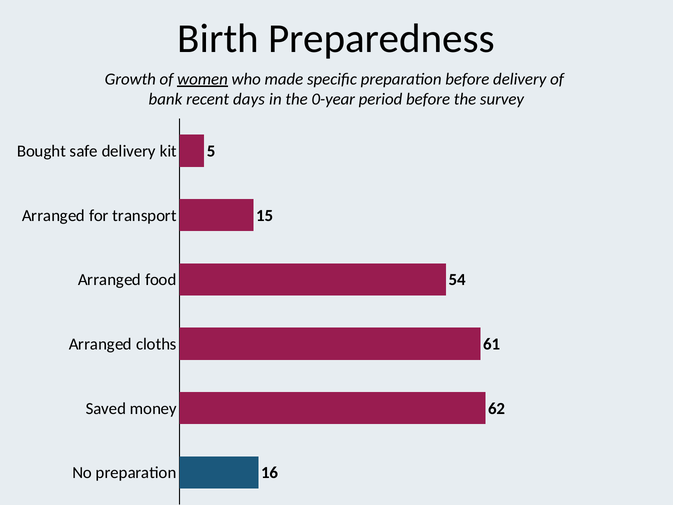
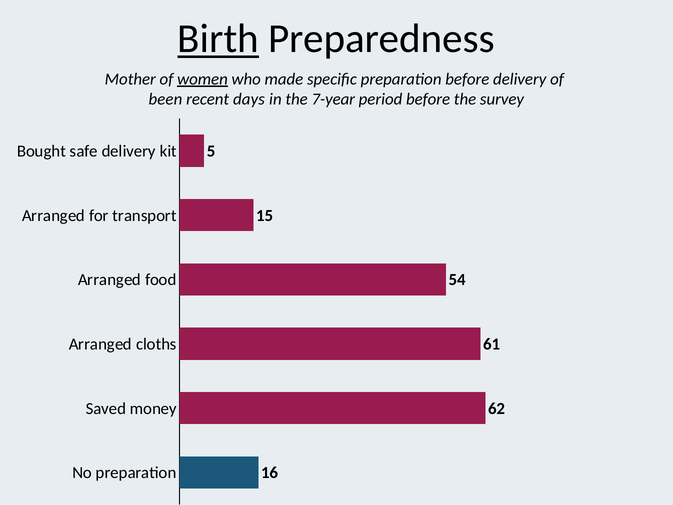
Birth underline: none -> present
Growth: Growth -> Mother
bank: bank -> been
0-year: 0-year -> 7-year
